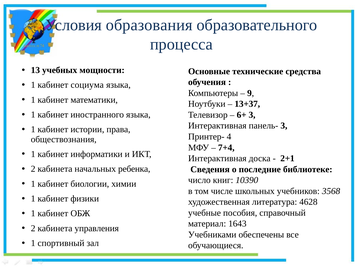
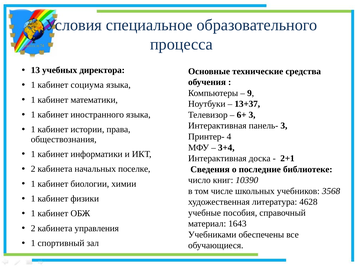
образования: образования -> специальное
мощности: мощности -> директора
7+4: 7+4 -> 3+4
ребенка: ребенка -> поселке
